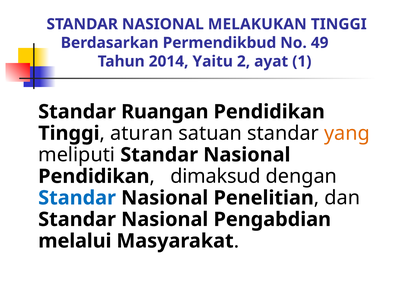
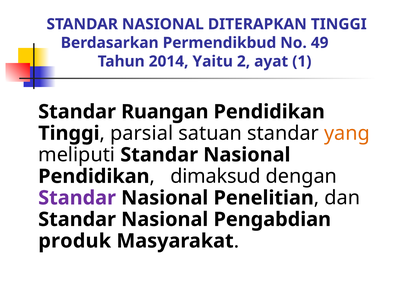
MELAKUKAN: MELAKUKAN -> DITERAPKAN
aturan: aturan -> parsial
Standar at (77, 198) colour: blue -> purple
melalui: melalui -> produk
